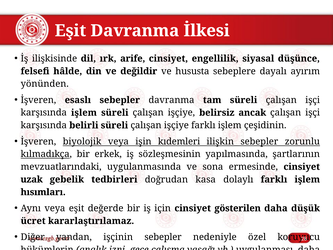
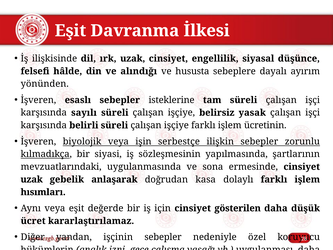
ırk arife: arife -> uzak
değildir: değildir -> alındığı
sebepler davranma: davranma -> isteklerine
karşısında işlem: işlem -> sayılı
ancak: ancak -> yasak
çeşidinin: çeşidinin -> ücretinin
kıdemleri: kıdemleri -> serbestçe
erkek: erkek -> siyasi
tedbirleri: tedbirleri -> anlaşarak
